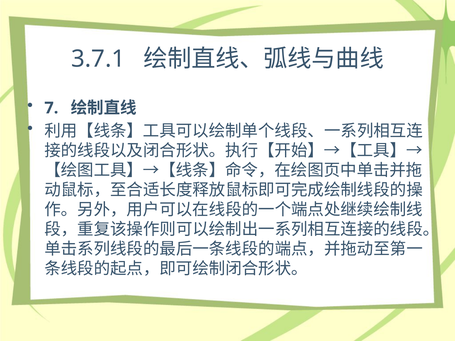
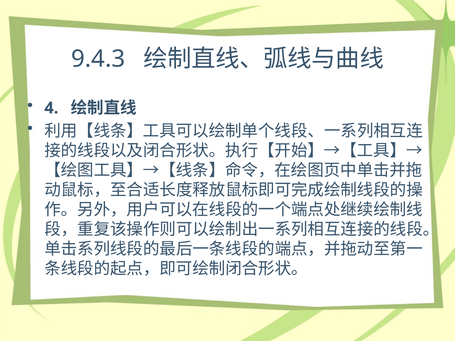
3.7.1: 3.7.1 -> 9.4.3
7: 7 -> 4
